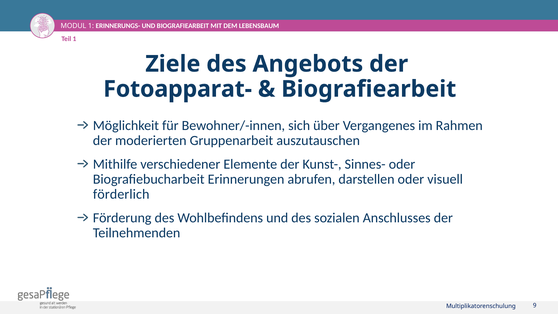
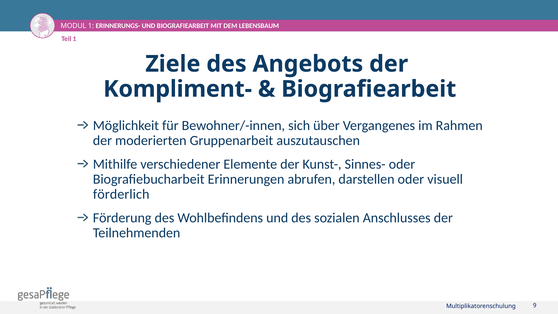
Fotoapparat-: Fotoapparat- -> Kompliment-
